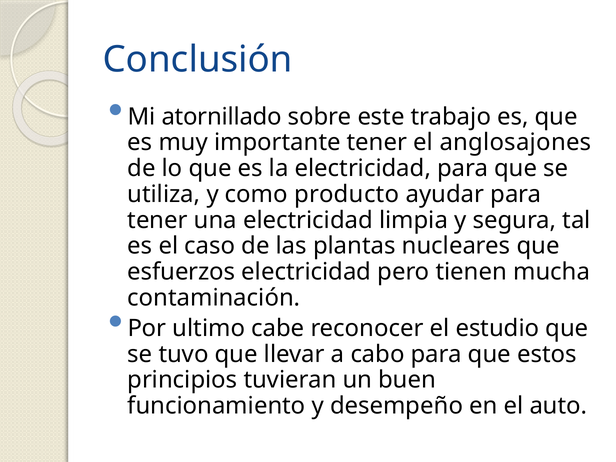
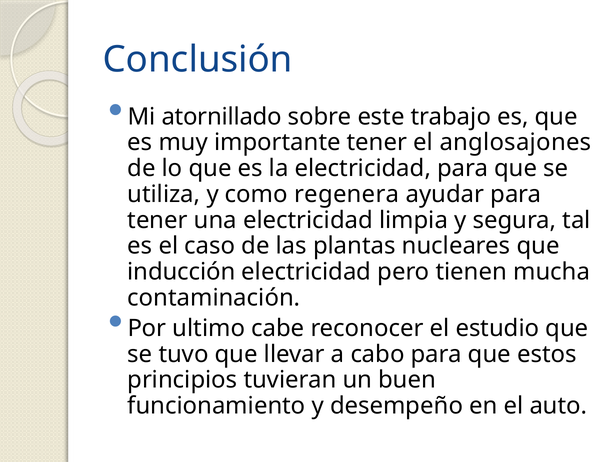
producto: producto -> regenera
esfuerzos: esfuerzos -> inducción
